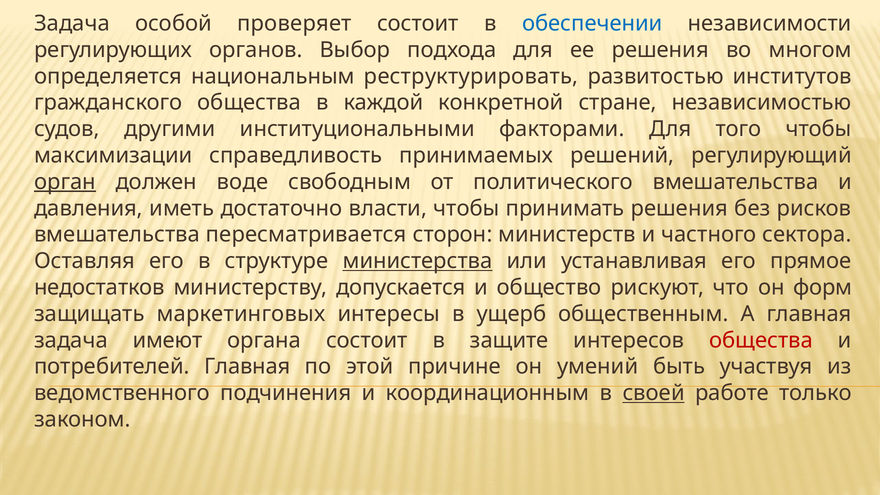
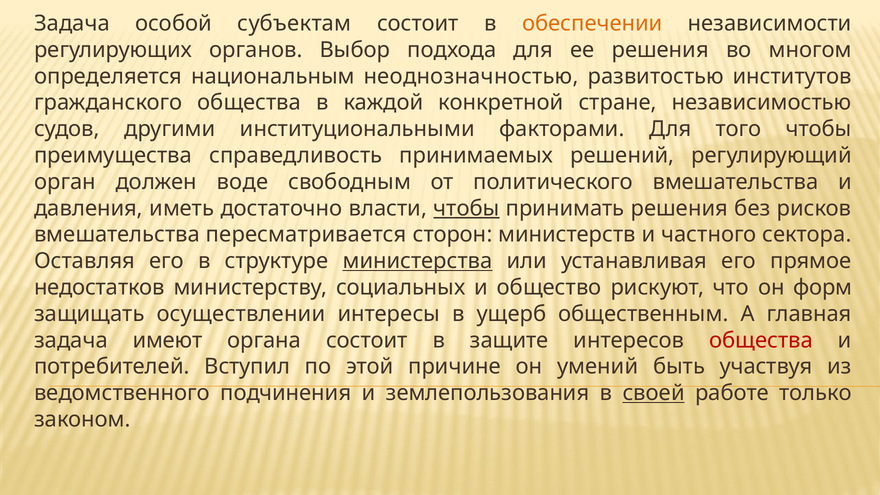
проверяет: проверяет -> субъектам
обеспечении colour: blue -> orange
реструктурировать: реструктурировать -> неоднозначностью
максимизации: максимизации -> преимущества
орган underline: present -> none
чтобы at (466, 208) underline: none -> present
допускается: допускается -> социальных
маркетинговых: маркетинговых -> осуществлении
потребителей Главная: Главная -> Вступил
координационным: координационным -> землепользования
